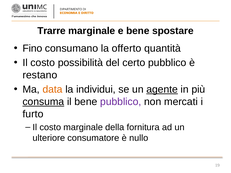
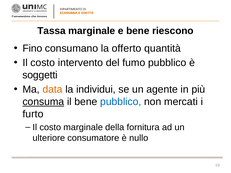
Trarre: Trarre -> Tassa
spostare: spostare -> riescono
possibilità: possibilità -> intervento
certo: certo -> fumo
restano: restano -> soggetti
agente underline: present -> none
pubblico at (121, 102) colour: purple -> blue
